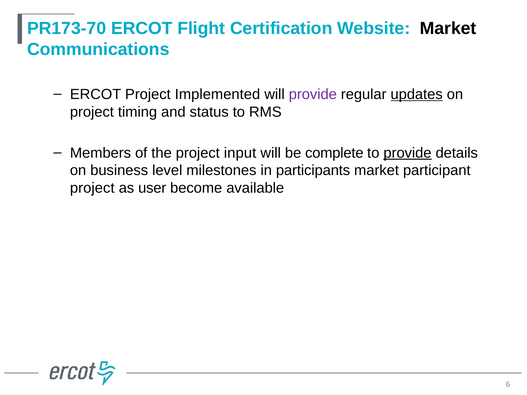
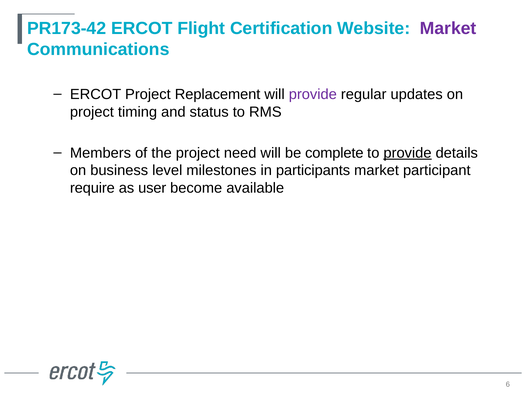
PR173-70: PR173-70 -> PR173-42
Market at (448, 28) colour: black -> purple
Implemented: Implemented -> Replacement
updates underline: present -> none
input: input -> need
project at (92, 188): project -> require
